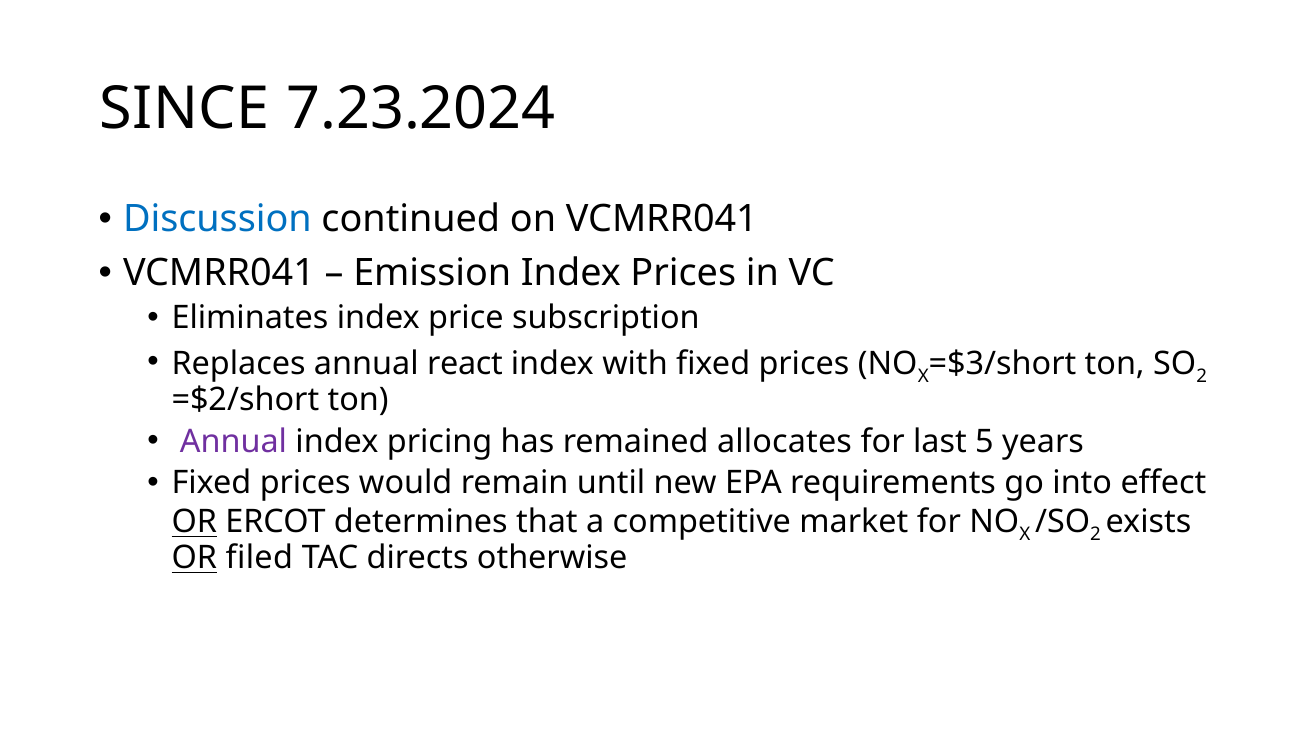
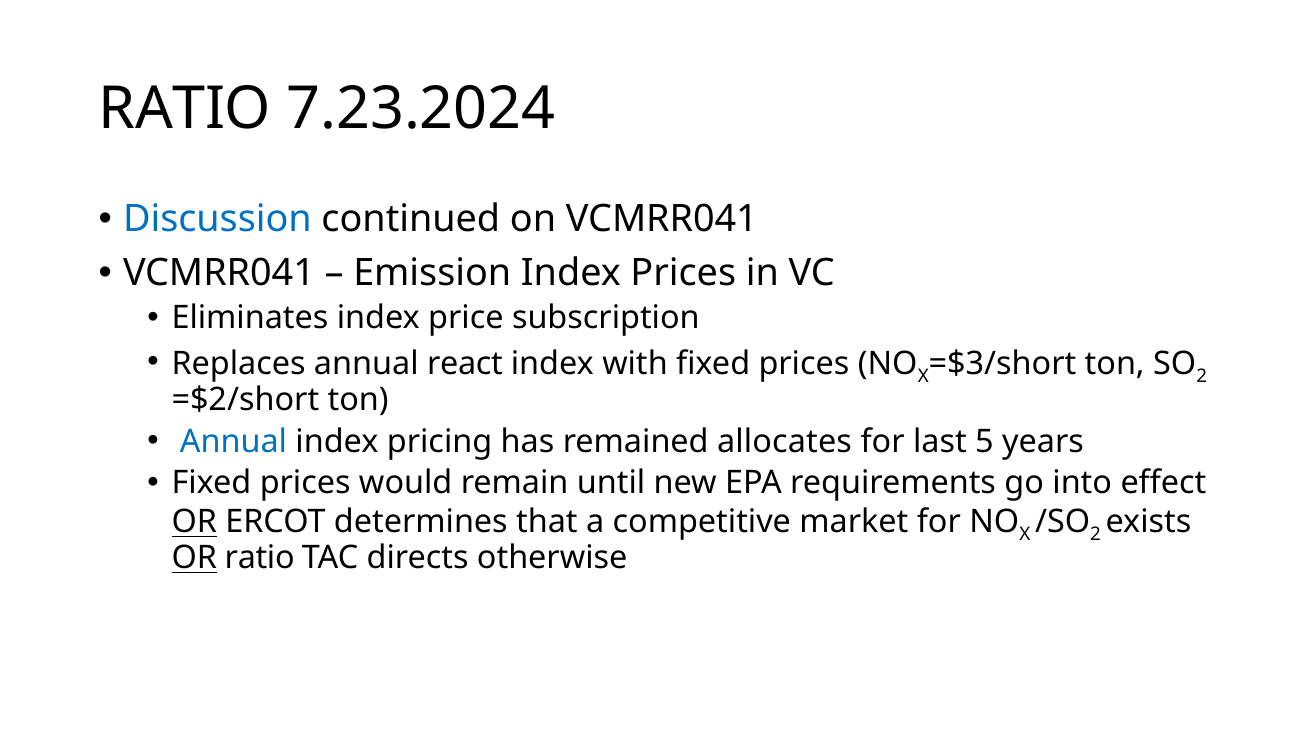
SINCE at (185, 109): SINCE -> RATIO
Annual at (234, 441) colour: purple -> blue
OR filed: filed -> ratio
